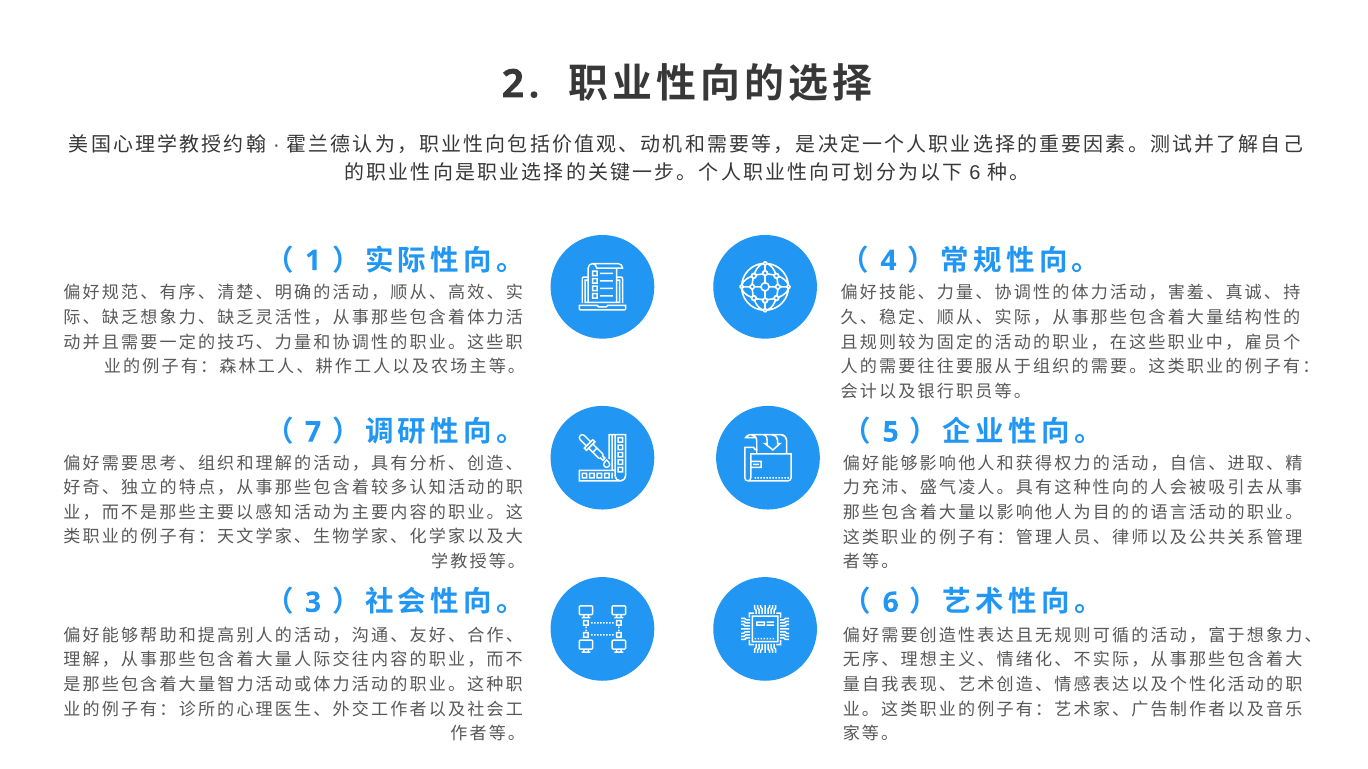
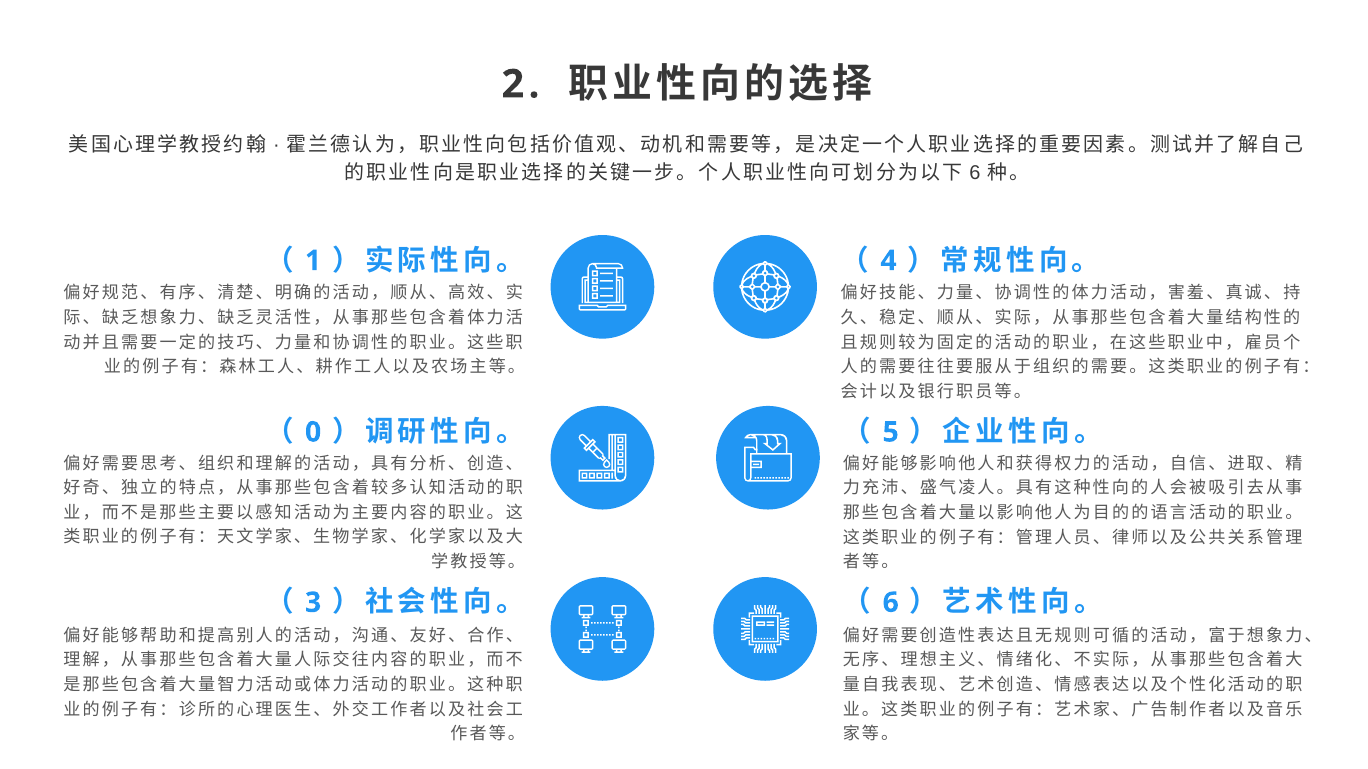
7: 7 -> 0
